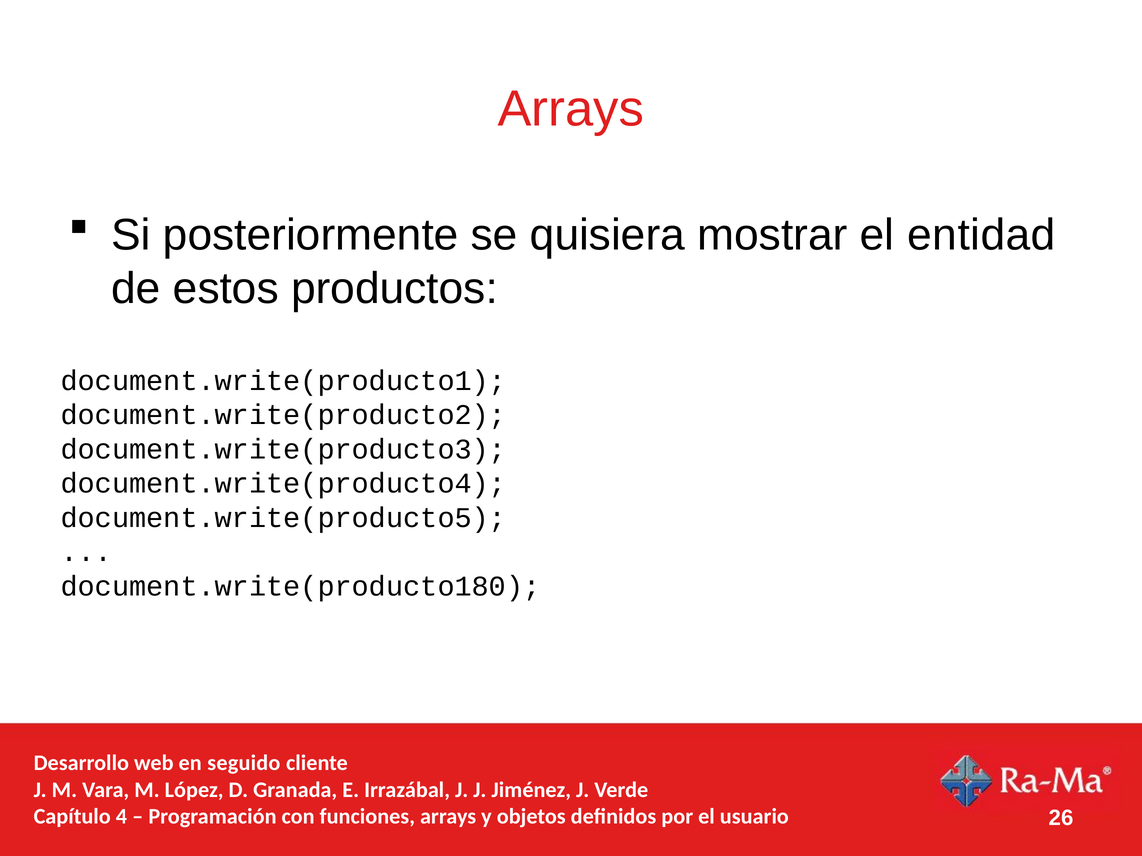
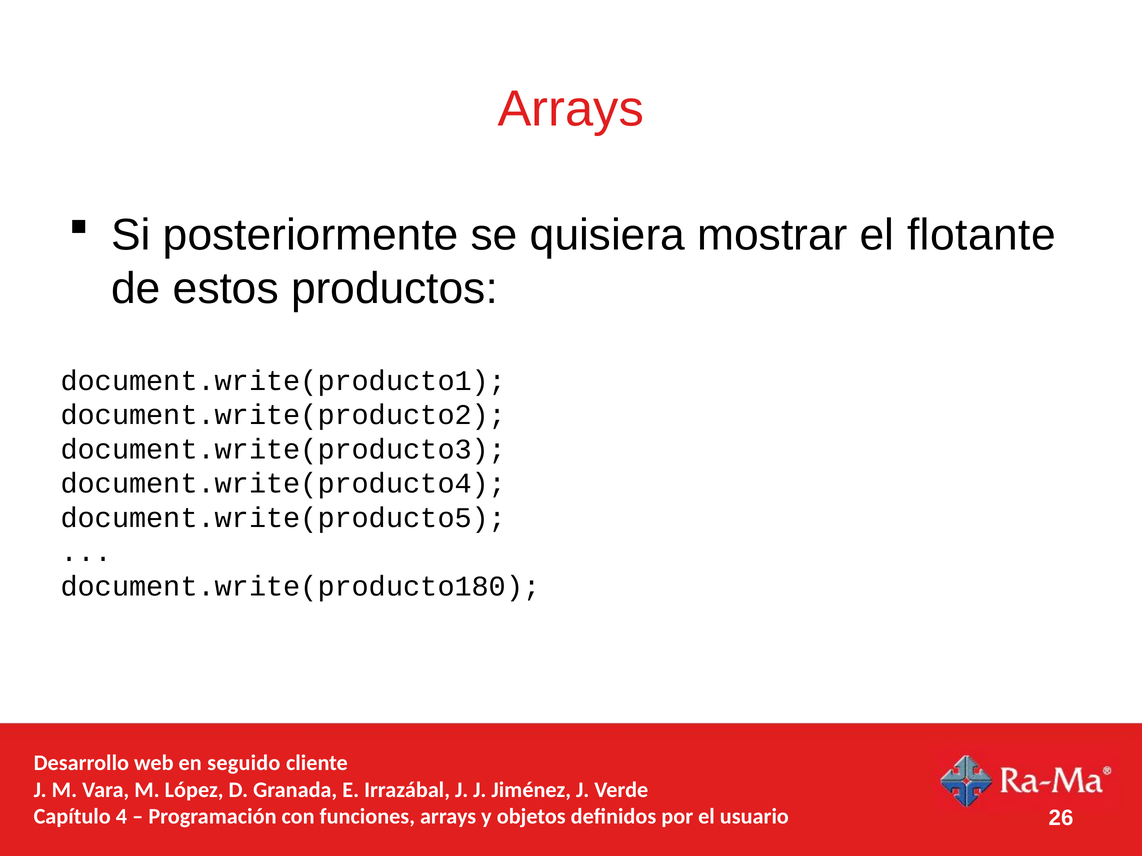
entidad: entidad -> flotante
